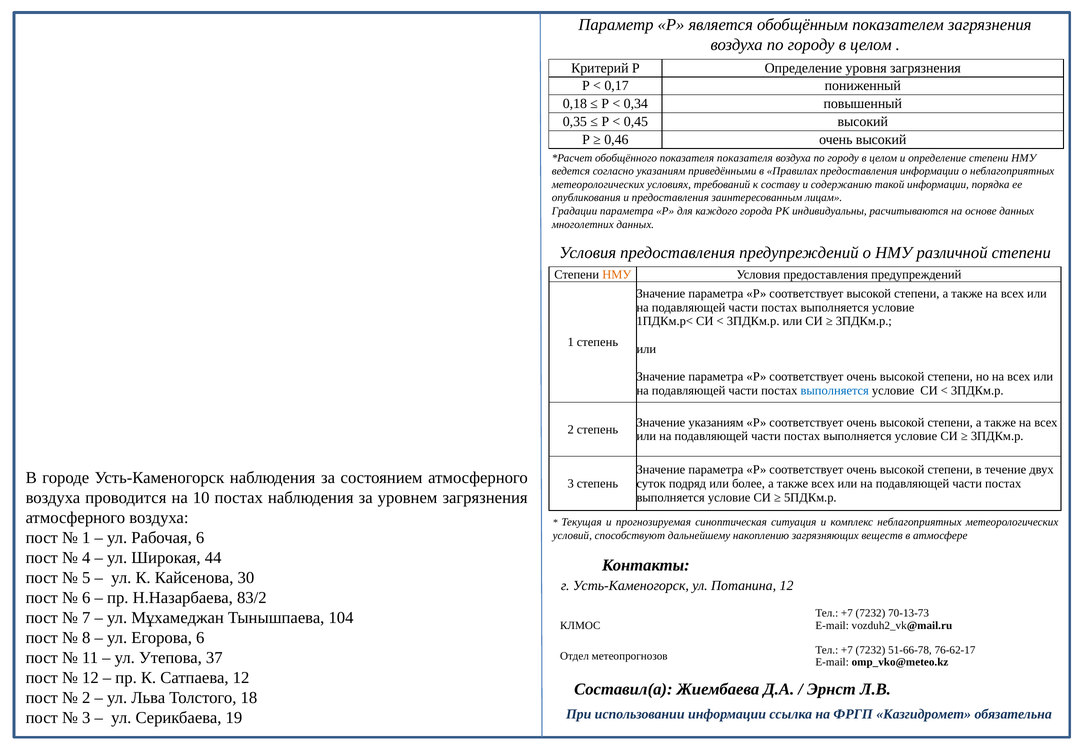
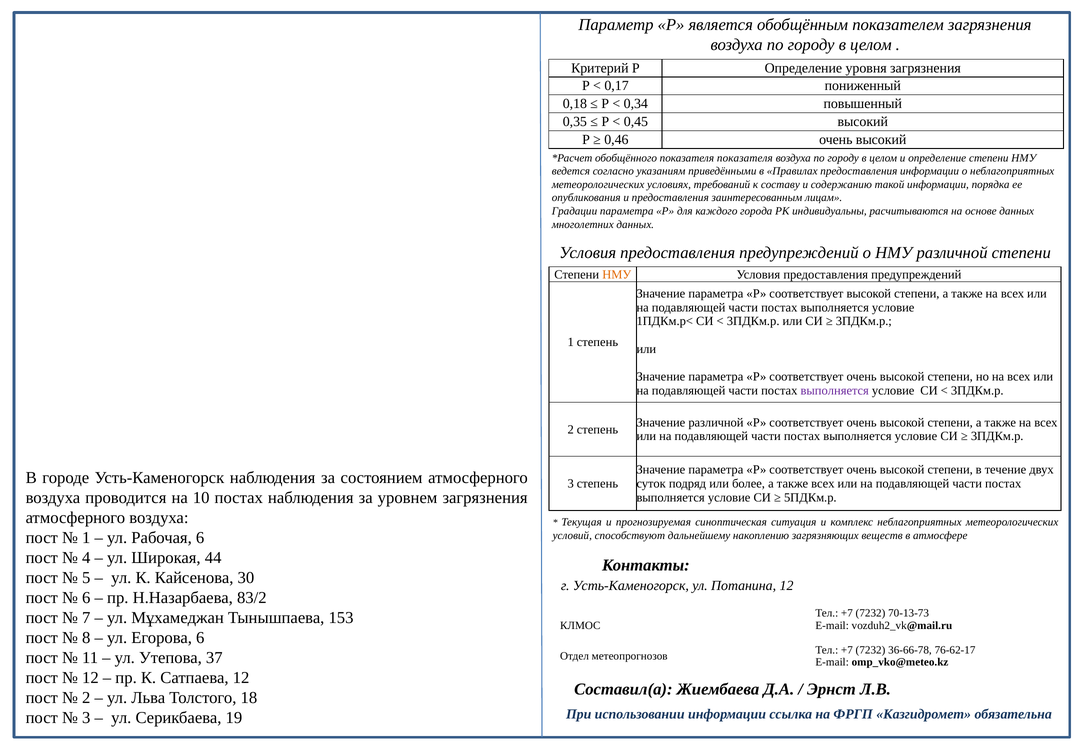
выполняется at (835, 391) colour: blue -> purple
Значение указаниям: указаниям -> различной
104: 104 -> 153
51-66-78: 51-66-78 -> 36-66-78
